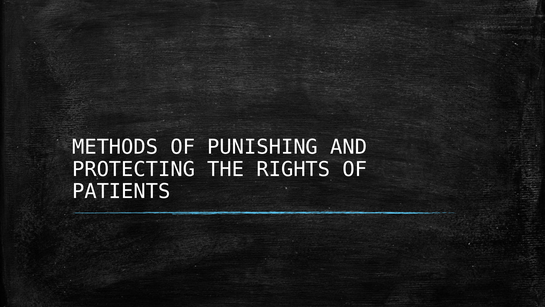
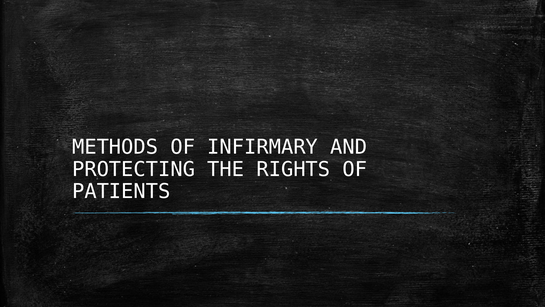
PUNISHING: PUNISHING -> INFIRMARY
